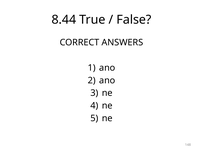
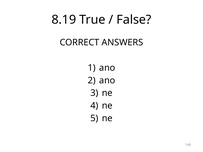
8.44: 8.44 -> 8.19
